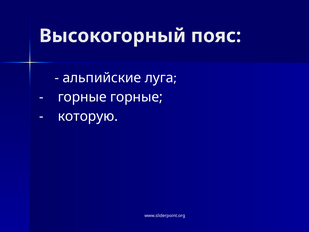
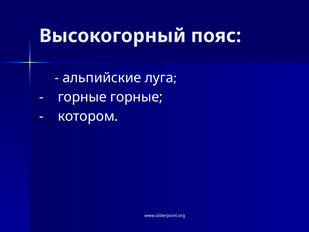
которую: которую -> котором
